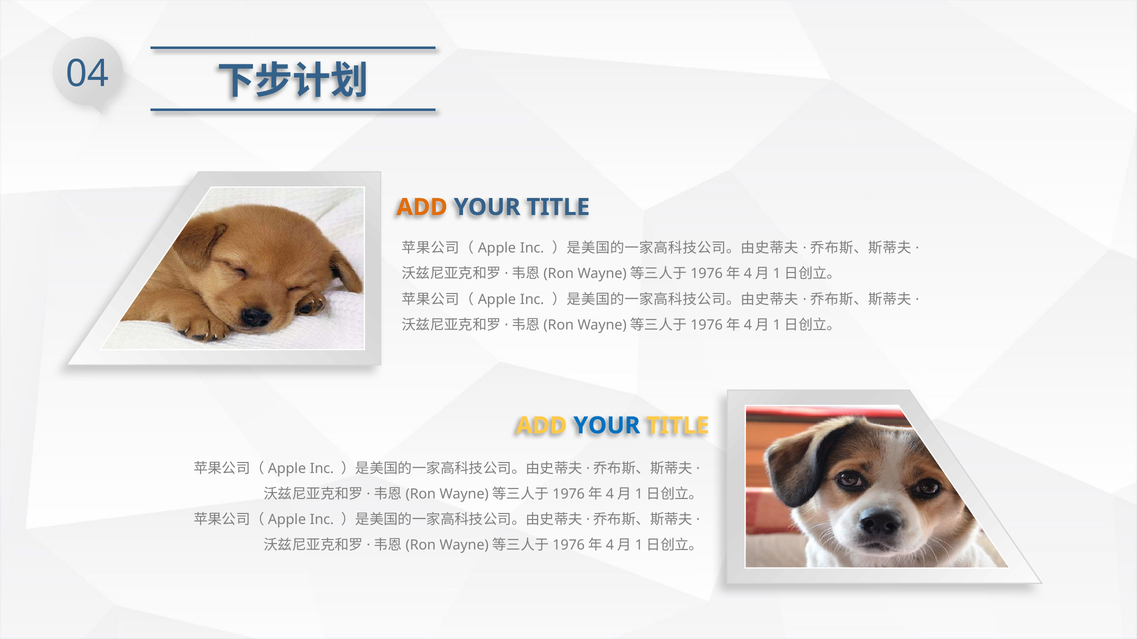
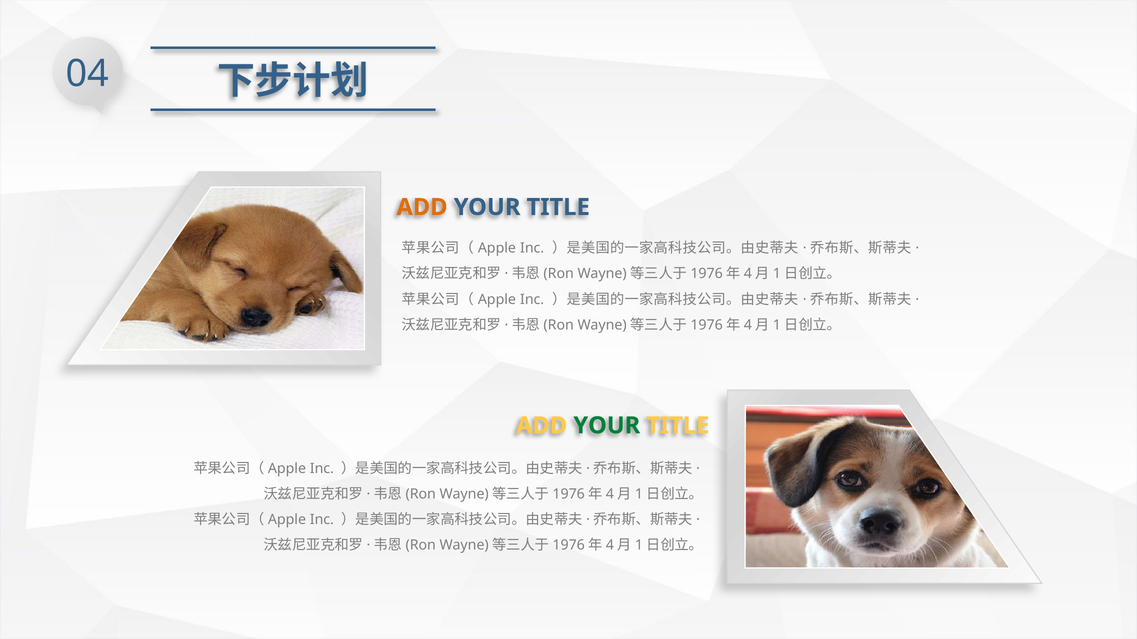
YOUR at (607, 426) colour: blue -> green
